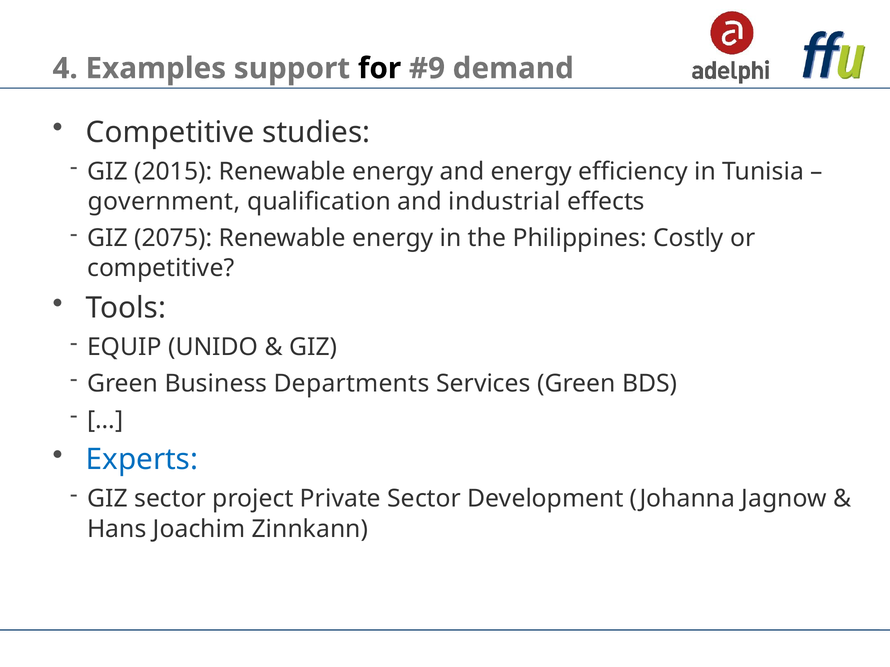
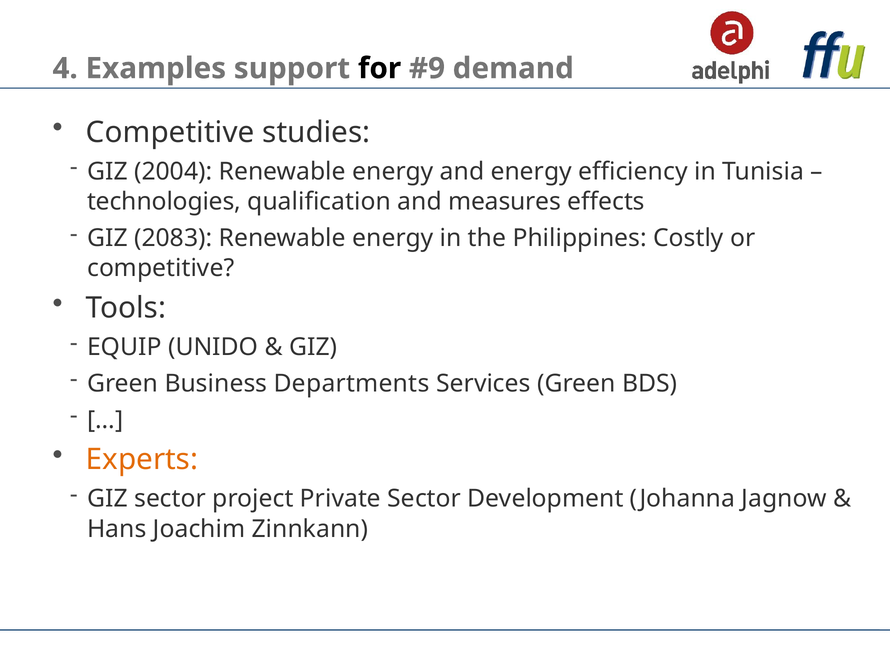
2015: 2015 -> 2004
government: government -> technologies
industrial: industrial -> measures
2075: 2075 -> 2083
Experts colour: blue -> orange
